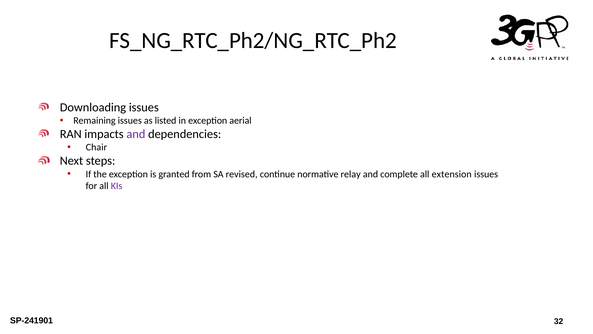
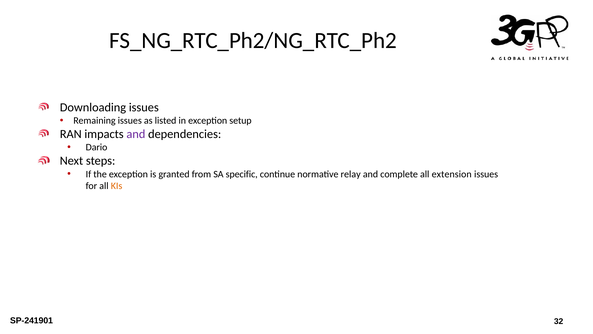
aerial: aerial -> setup
Chair: Chair -> Dario
revised: revised -> specific
KIs colour: purple -> orange
